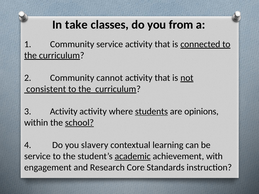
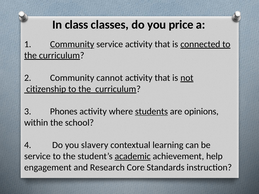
take: take -> class
from: from -> price
Community at (72, 44) underline: none -> present
consistent: consistent -> citizenship
3 Activity: Activity -> Phones
school underline: present -> none
with: with -> help
